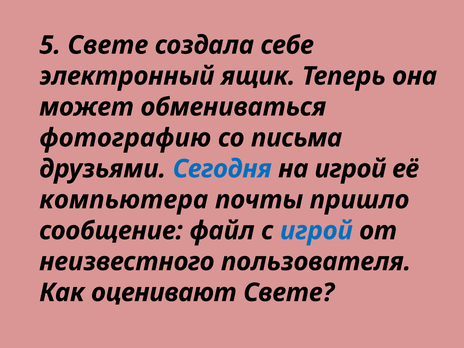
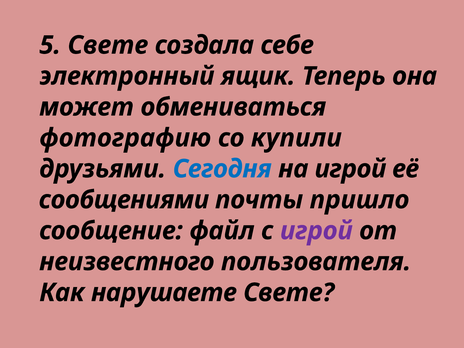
письма: письма -> купили
компьютера: компьютера -> сообщениями
игрой at (316, 231) colour: blue -> purple
оценивают: оценивают -> нарушаете
